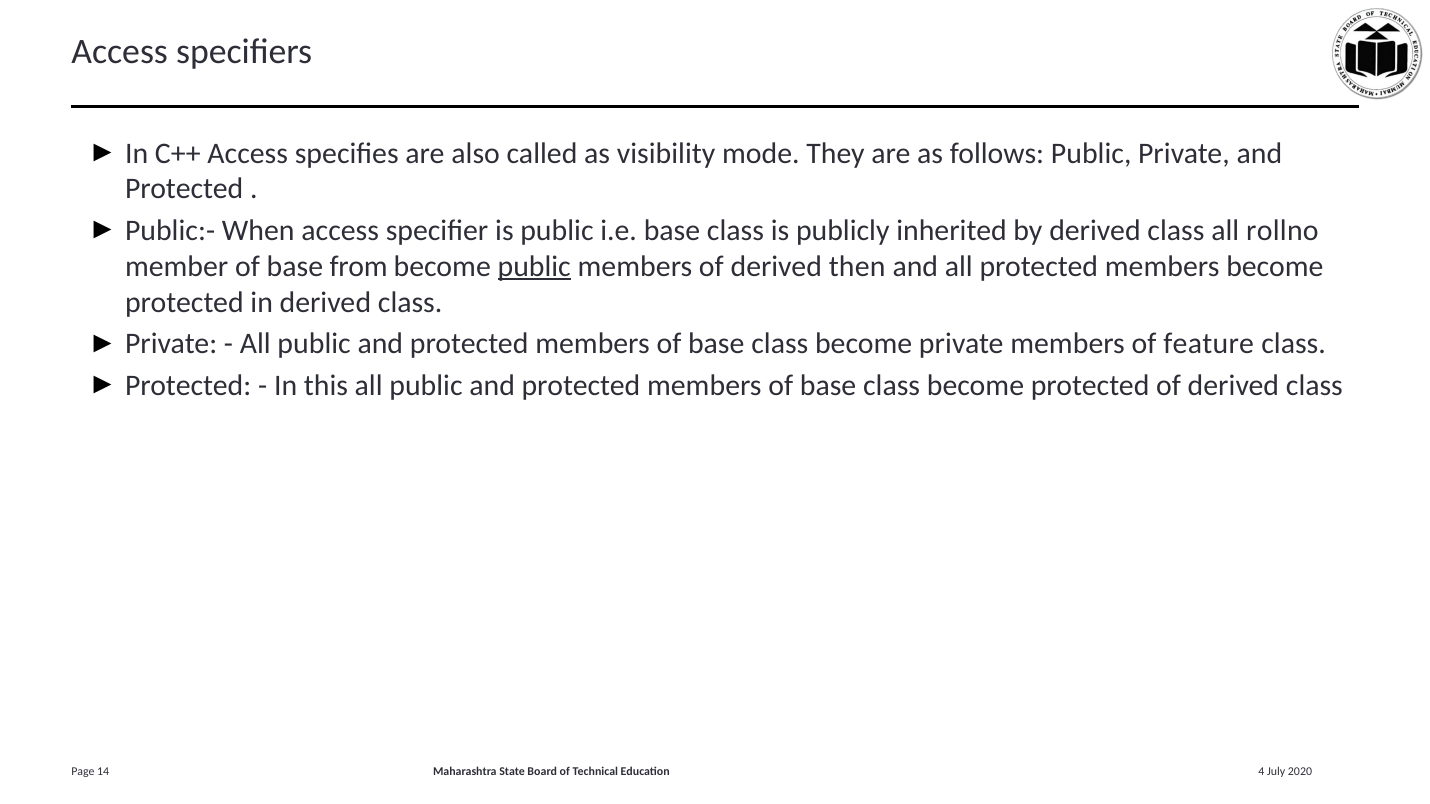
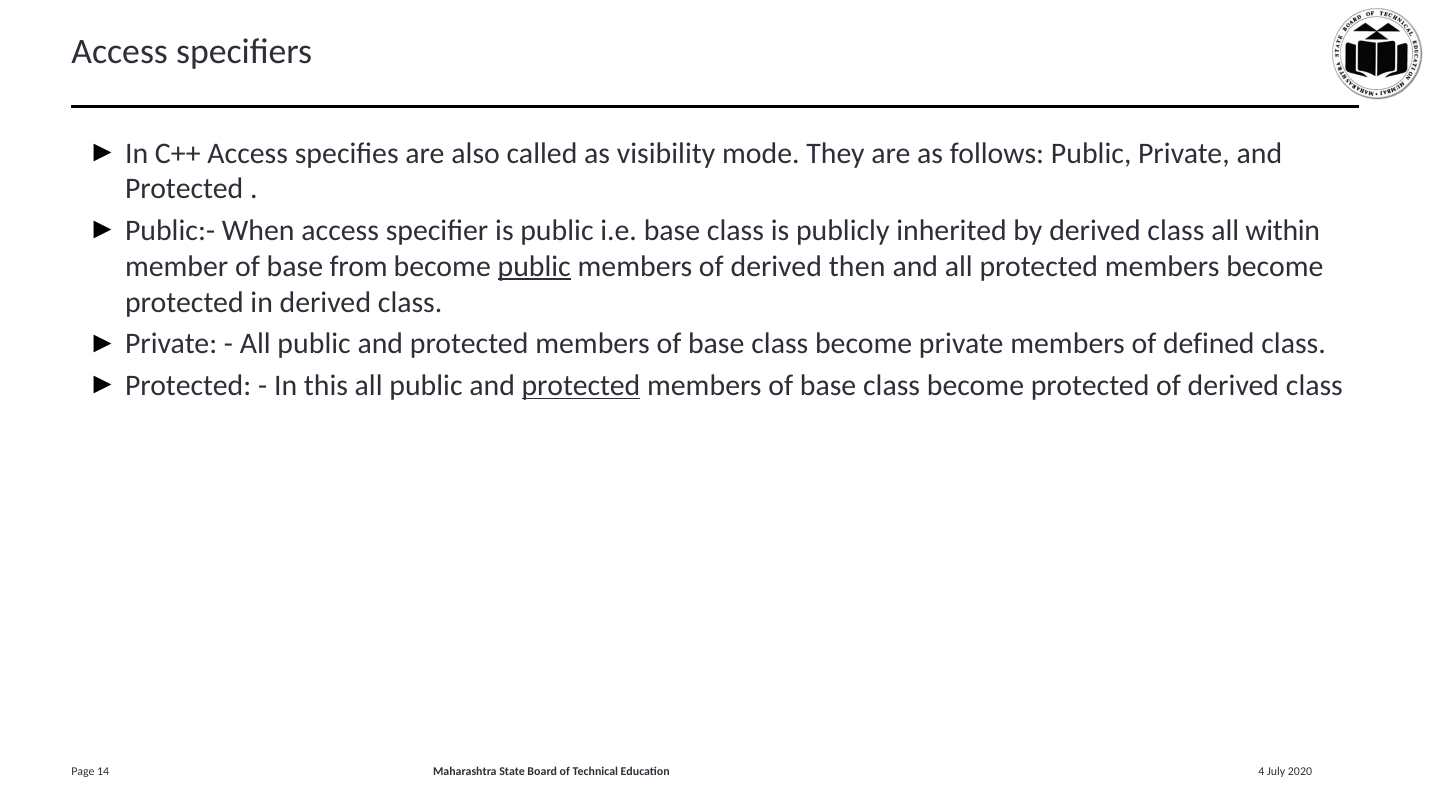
rollno: rollno -> within
feature: feature -> defined
protected at (581, 386) underline: none -> present
